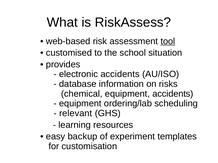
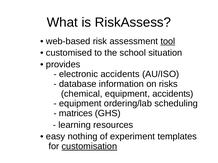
relevant: relevant -> matrices
backup: backup -> nothing
customisation underline: none -> present
